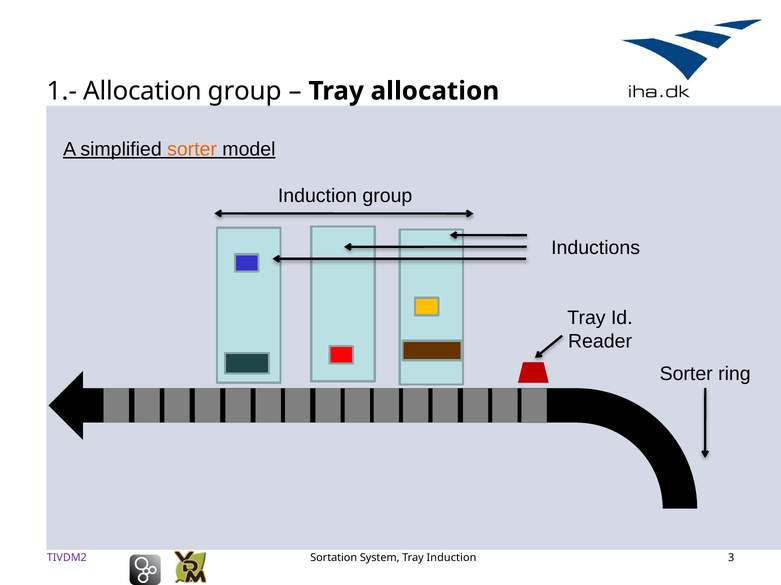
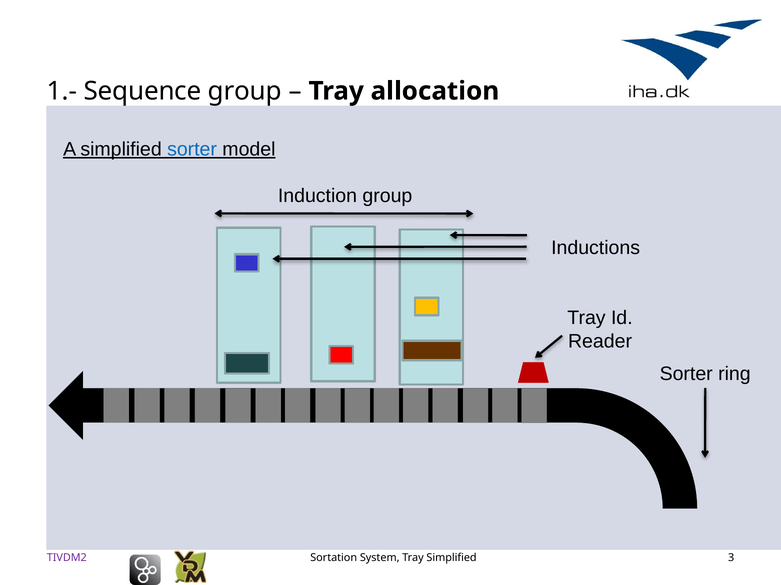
1.- Allocation: Allocation -> Sequence
sorter at (192, 149) colour: orange -> blue
Tray Induction: Induction -> Simplified
